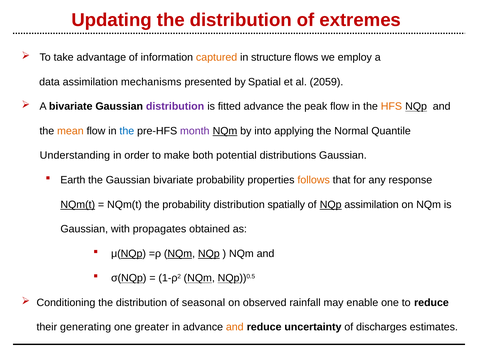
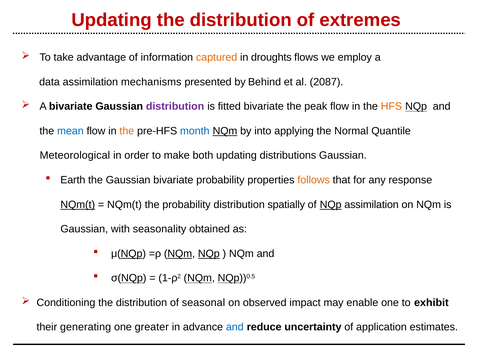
structure: structure -> droughts
Spatial: Spatial -> Behind
2059: 2059 -> 2087
fitted advance: advance -> bivariate
mean colour: orange -> blue
the at (127, 131) colour: blue -> orange
month colour: purple -> blue
Understanding: Understanding -> Meteorological
both potential: potential -> updating
propagates: propagates -> seasonality
rainfall: rainfall -> impact
to reduce: reduce -> exhibit
and at (235, 328) colour: orange -> blue
discharges: discharges -> application
